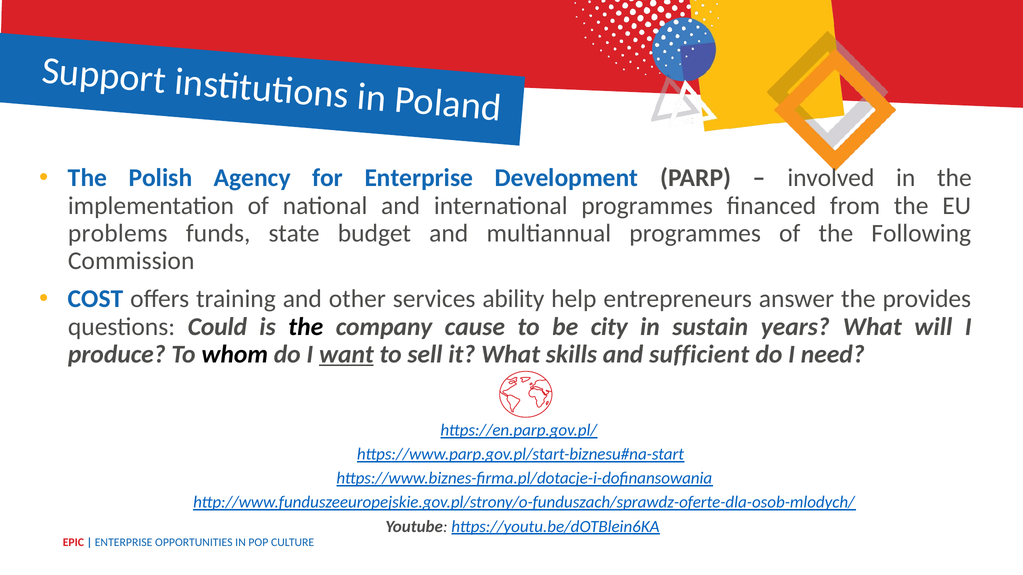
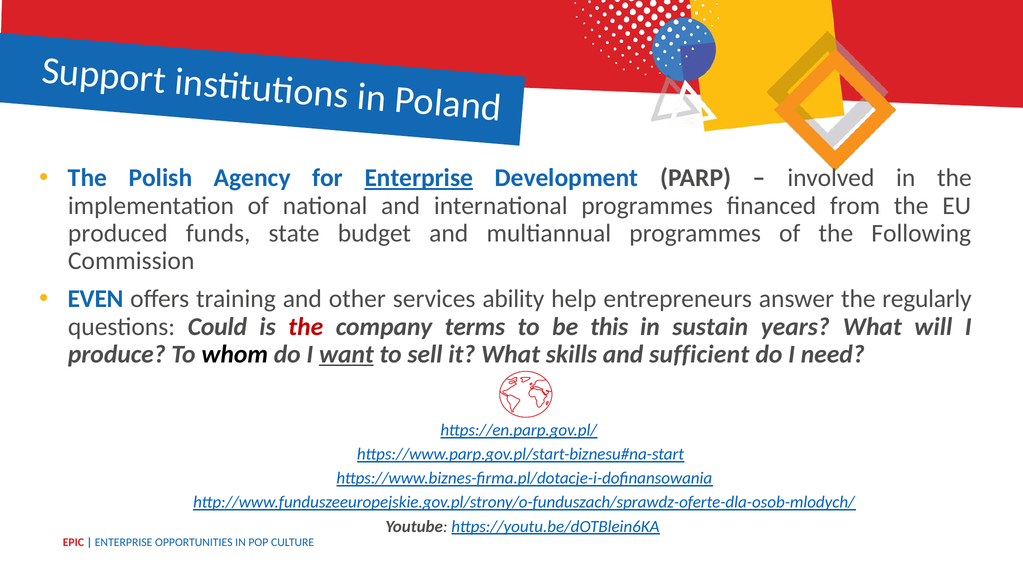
Enterprise at (419, 178) underline: none -> present
problems: problems -> produced
COST: COST -> EVEN
provides: provides -> regularly
the at (306, 327) colour: black -> red
cause: cause -> terms
city: city -> this
